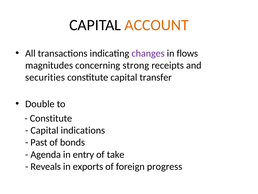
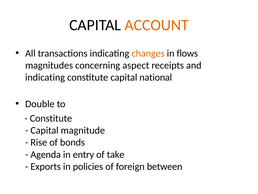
changes colour: purple -> orange
strong: strong -> aspect
securities at (45, 77): securities -> indicating
transfer: transfer -> national
indications: indications -> magnitude
Past: Past -> Rise
Reveals: Reveals -> Exports
exports: exports -> policies
progress: progress -> between
